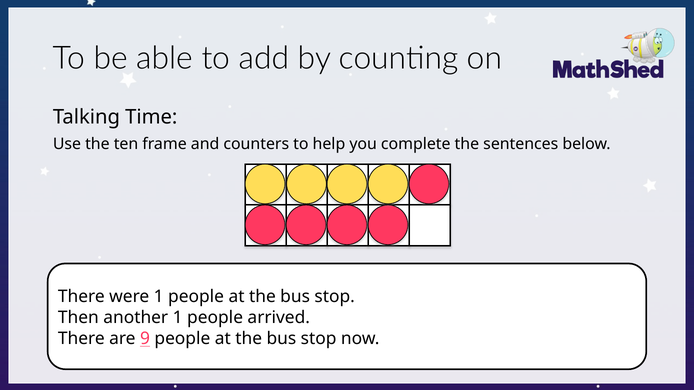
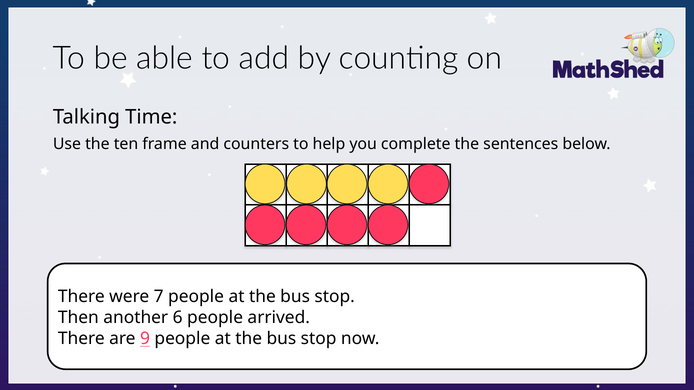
were 1: 1 -> 7
another 1: 1 -> 6
